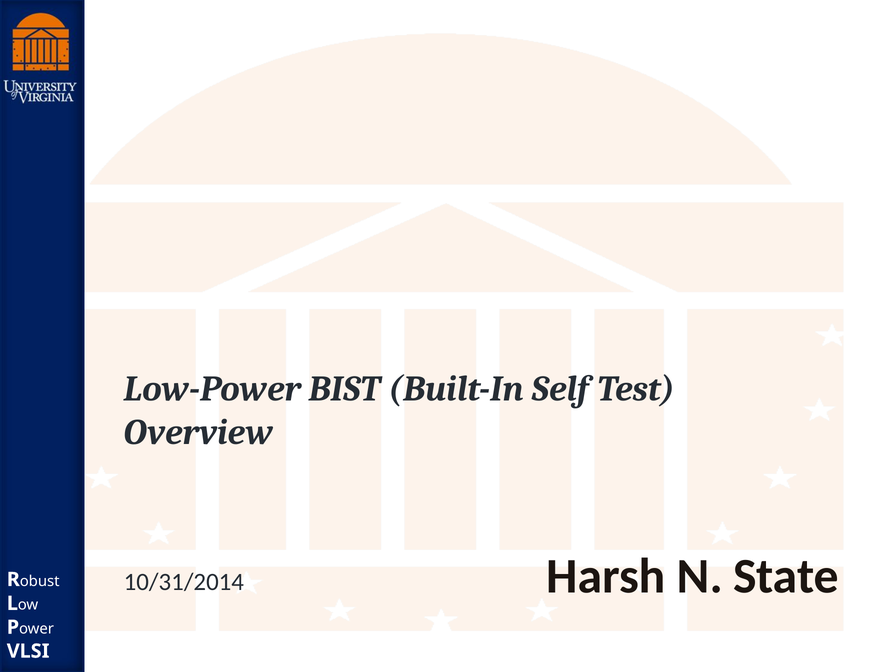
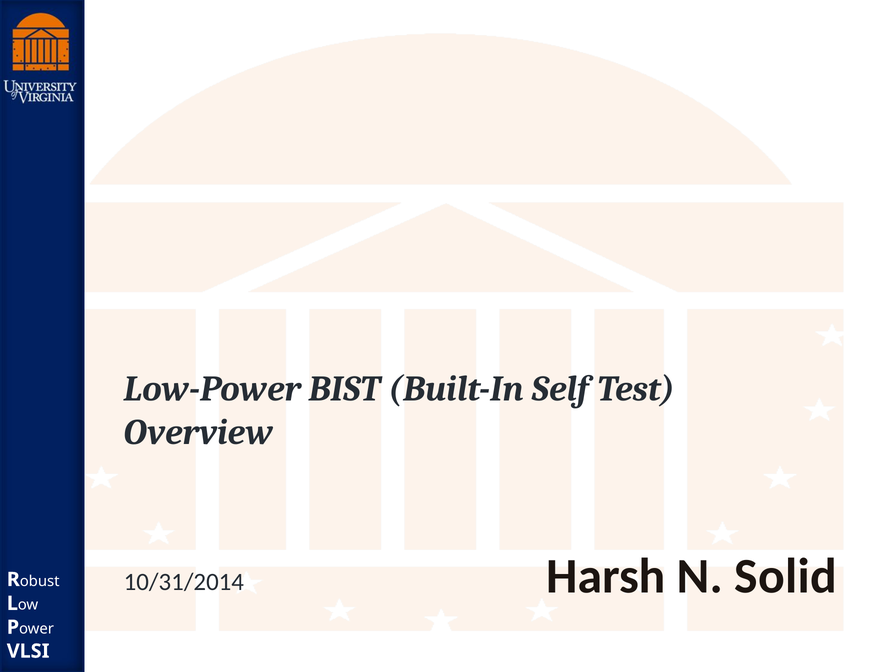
State: State -> Solid
